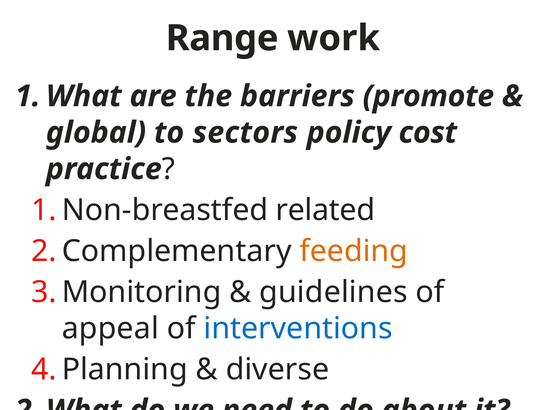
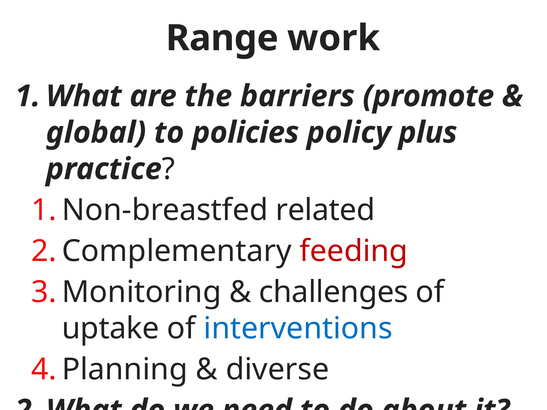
sectors: sectors -> policies
cost: cost -> plus
feeding colour: orange -> red
guidelines: guidelines -> challenges
appeal: appeal -> uptake
